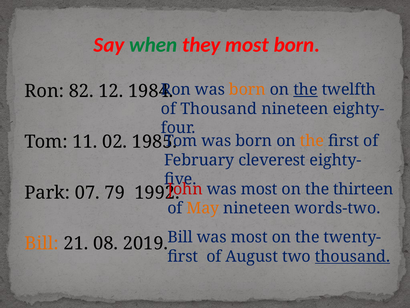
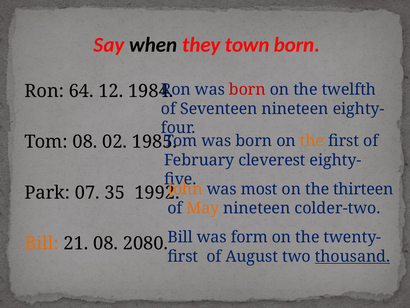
when colour: green -> black
they most: most -> town
born at (247, 90) colour: orange -> red
the at (306, 90) underline: present -> none
82: 82 -> 64
of Thousand: Thousand -> Seventeen
Tom 11: 11 -> 08
John colour: red -> orange
79: 79 -> 35
words-two: words-two -> colder-two
Bill was most: most -> form
2019: 2019 -> 2080
